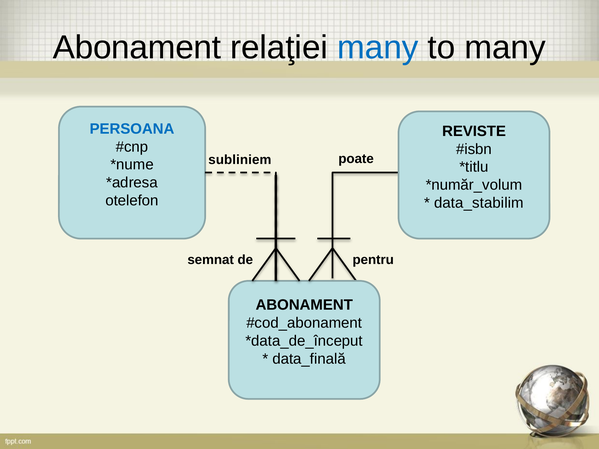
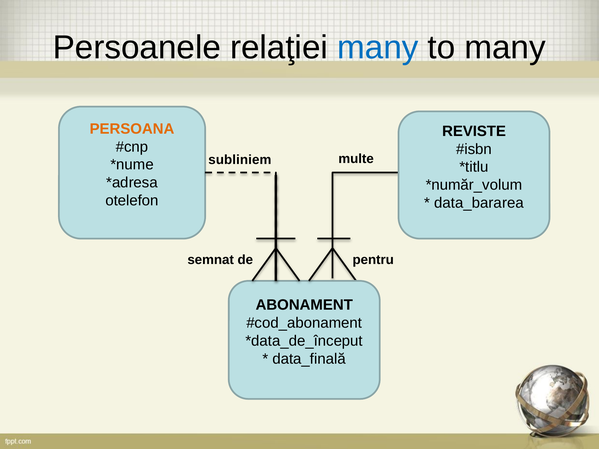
Abonament at (137, 47): Abonament -> Persoanele
PERSOANA colour: blue -> orange
poate: poate -> multe
data_stabilim: data_stabilim -> data_bararea
